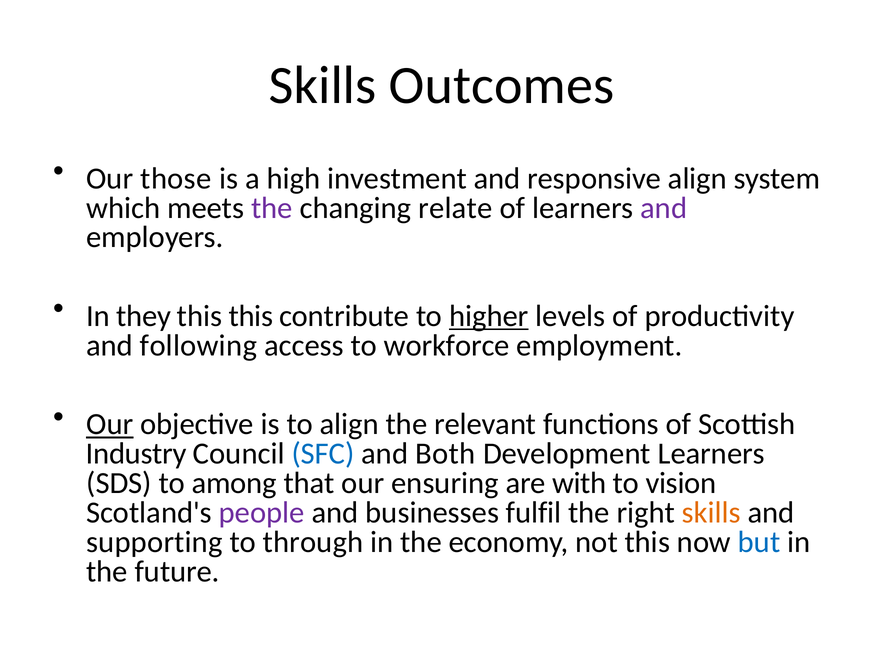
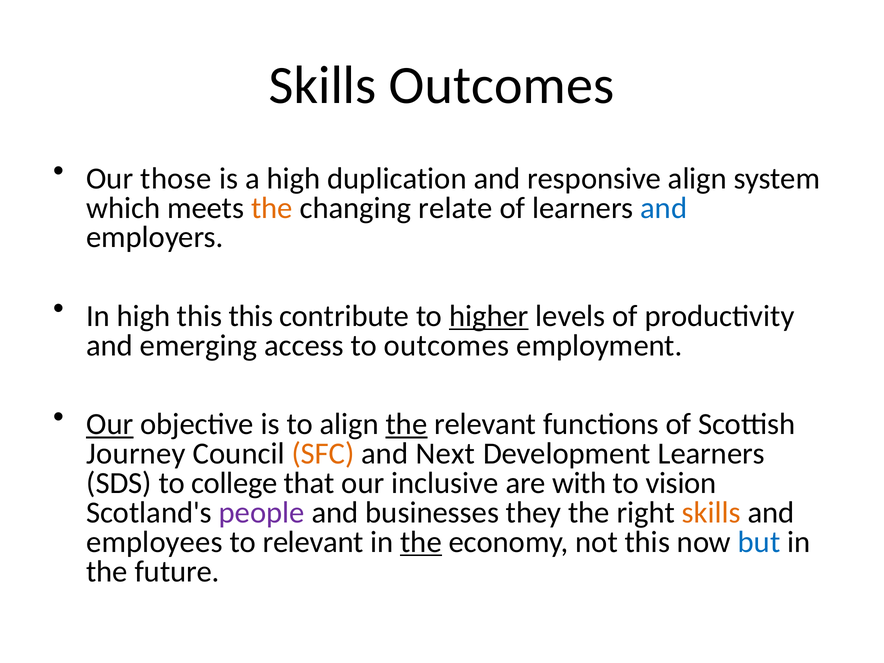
investment: investment -> duplication
the at (272, 208) colour: purple -> orange
and at (664, 208) colour: purple -> blue
In they: they -> high
following: following -> emerging
to workforce: workforce -> outcomes
the at (407, 424) underline: none -> present
Industry: Industry -> Journey
SFC colour: blue -> orange
Both: Both -> Next
among: among -> college
ensuring: ensuring -> inclusive
fulfil: fulfil -> they
supporting: supporting -> employees
to through: through -> relevant
the at (421, 542) underline: none -> present
